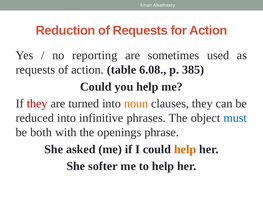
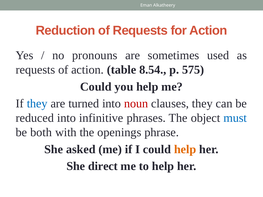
reporting: reporting -> pronouns
6.08: 6.08 -> 8.54
385: 385 -> 575
they at (37, 104) colour: red -> blue
noun colour: orange -> red
softer: softer -> direct
